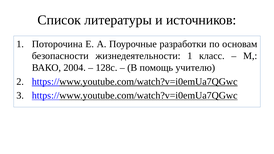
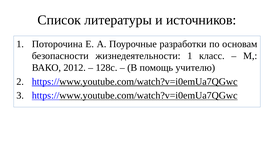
2004: 2004 -> 2012
